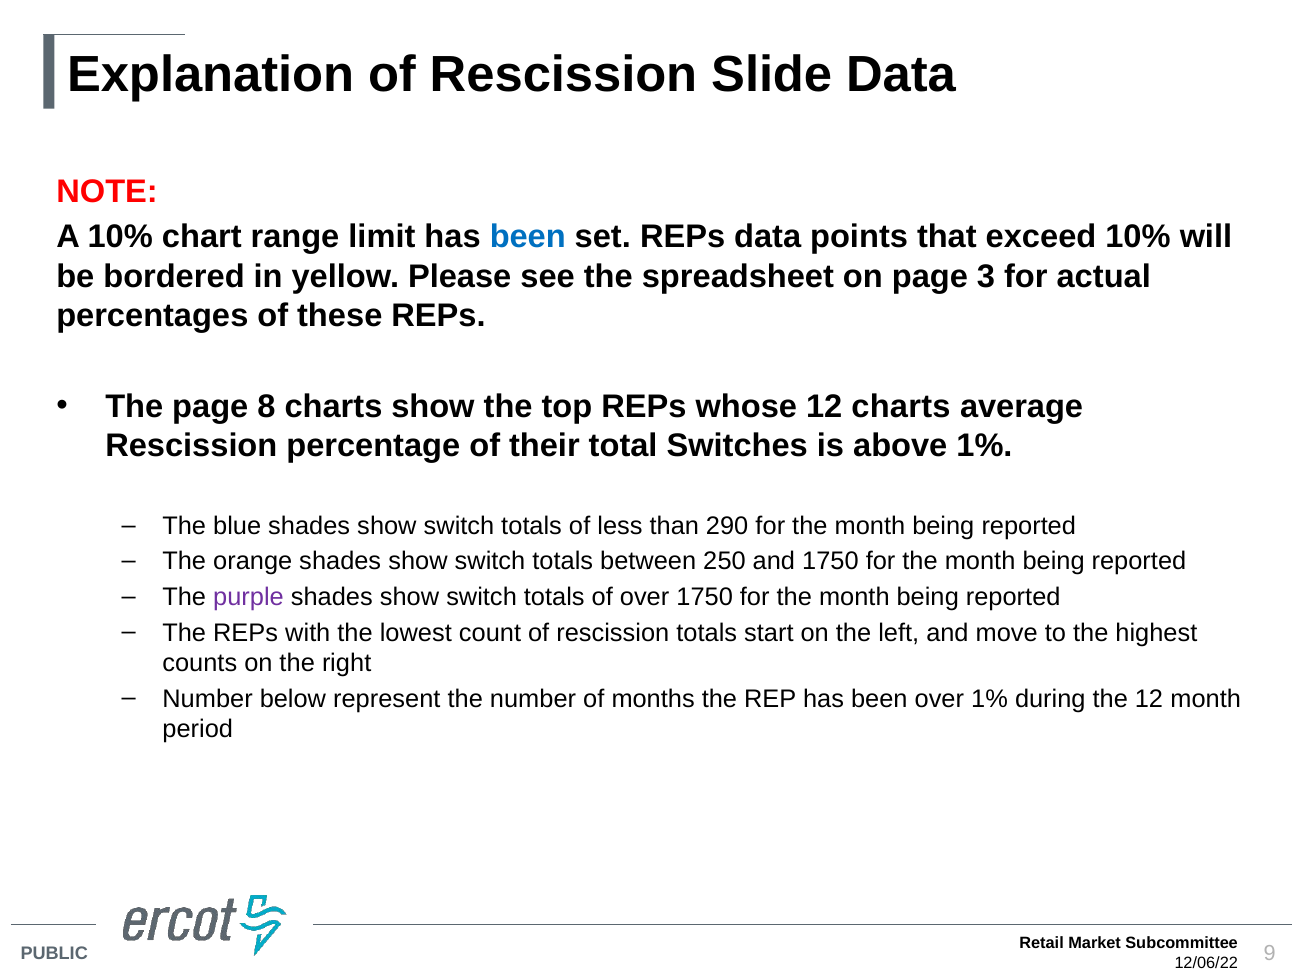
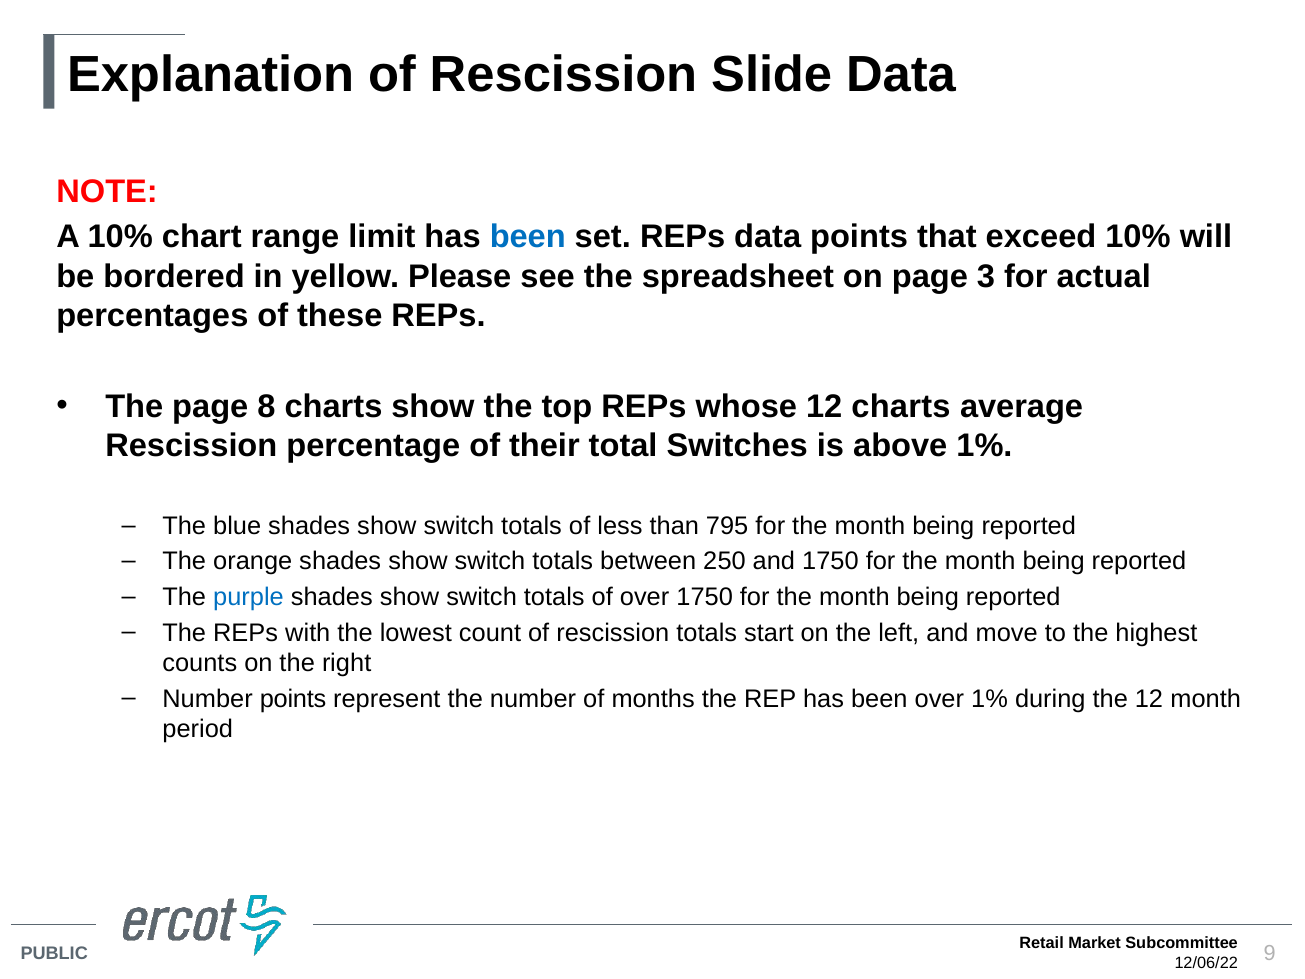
290: 290 -> 795
purple colour: purple -> blue
Number below: below -> points
